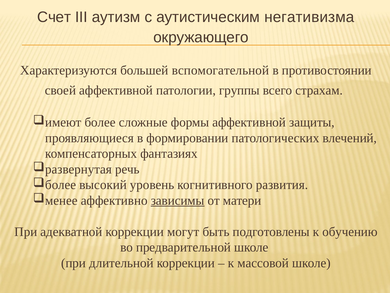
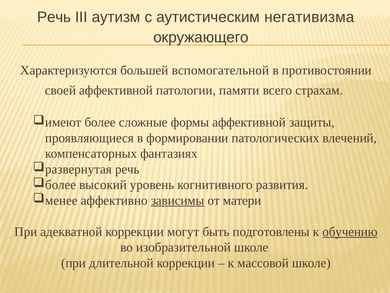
Счет at (54, 17): Счет -> Речь
группы: группы -> памяти
обучению underline: none -> present
предварительной: предварительной -> изобразительной
